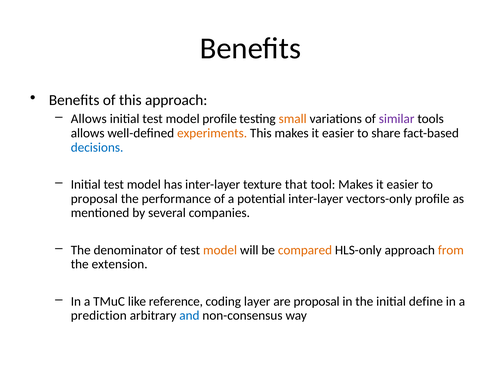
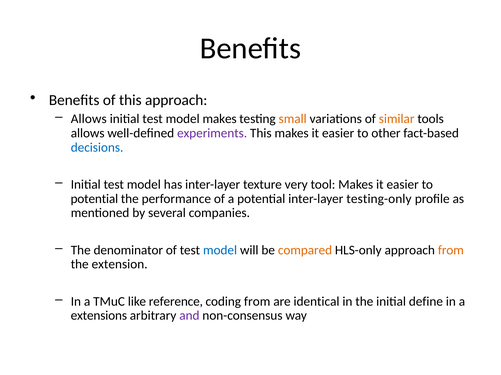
model profile: profile -> makes
similar colour: purple -> orange
experiments colour: orange -> purple
share: share -> other
that: that -> very
proposal at (94, 199): proposal -> potential
vectors-only: vectors-only -> testing-only
model at (220, 251) colour: orange -> blue
coding layer: layer -> from
are proposal: proposal -> identical
prediction: prediction -> extensions
and colour: blue -> purple
